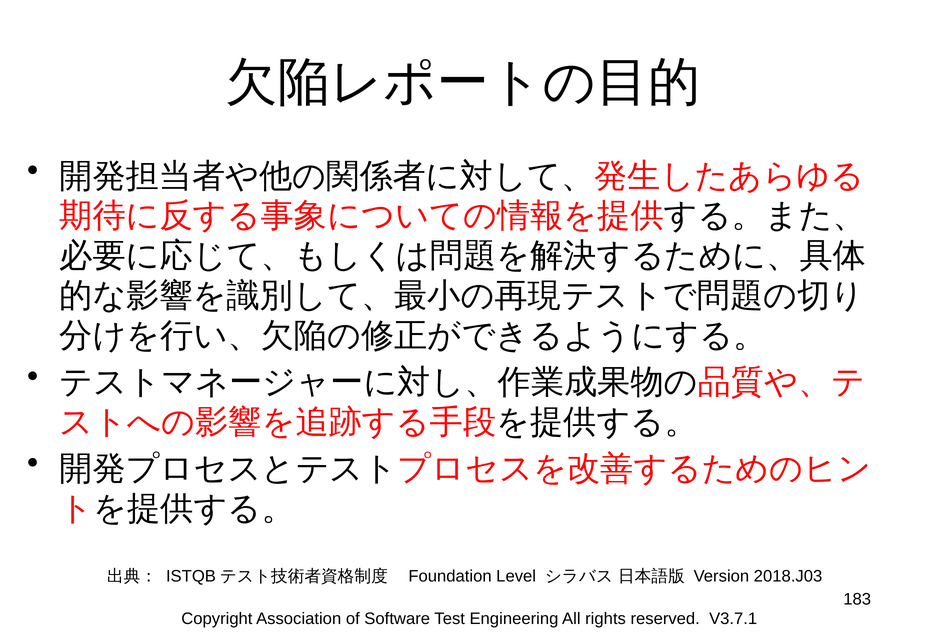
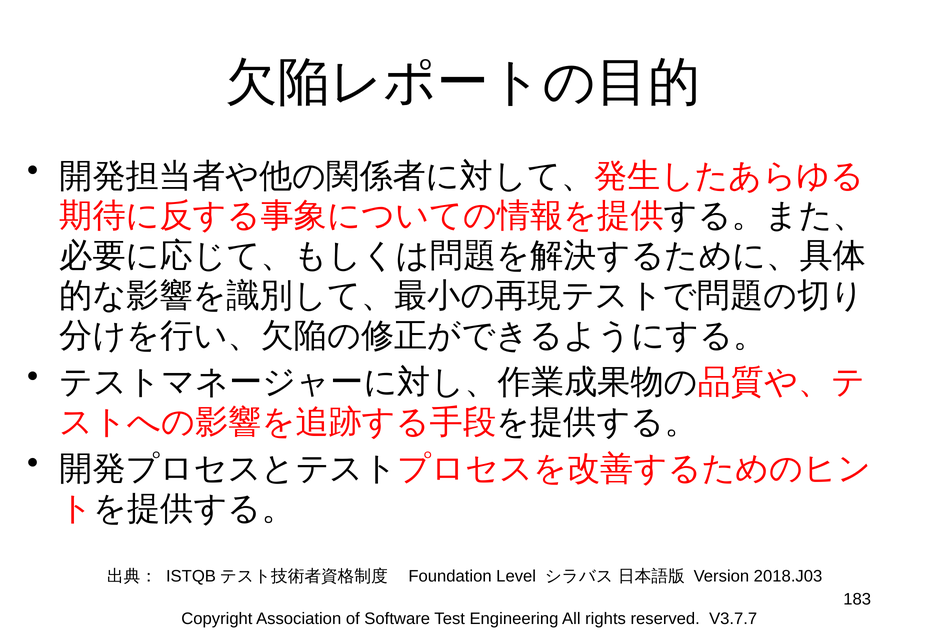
V3.7.1: V3.7.1 -> V3.7.7
